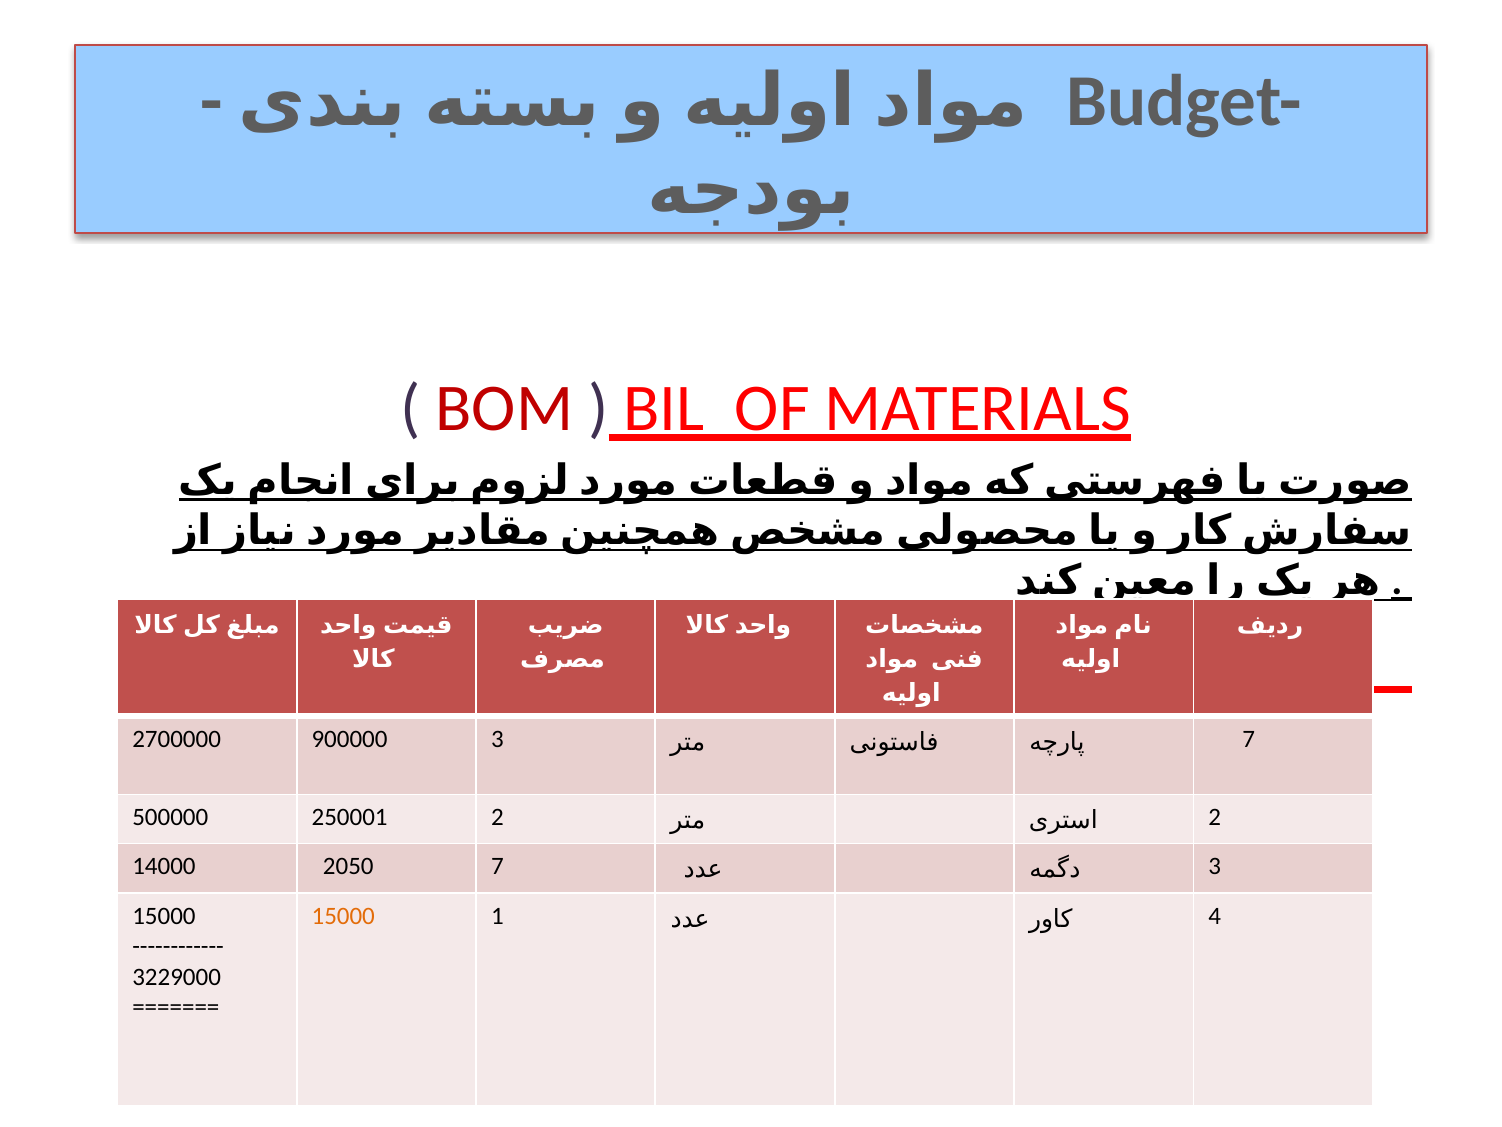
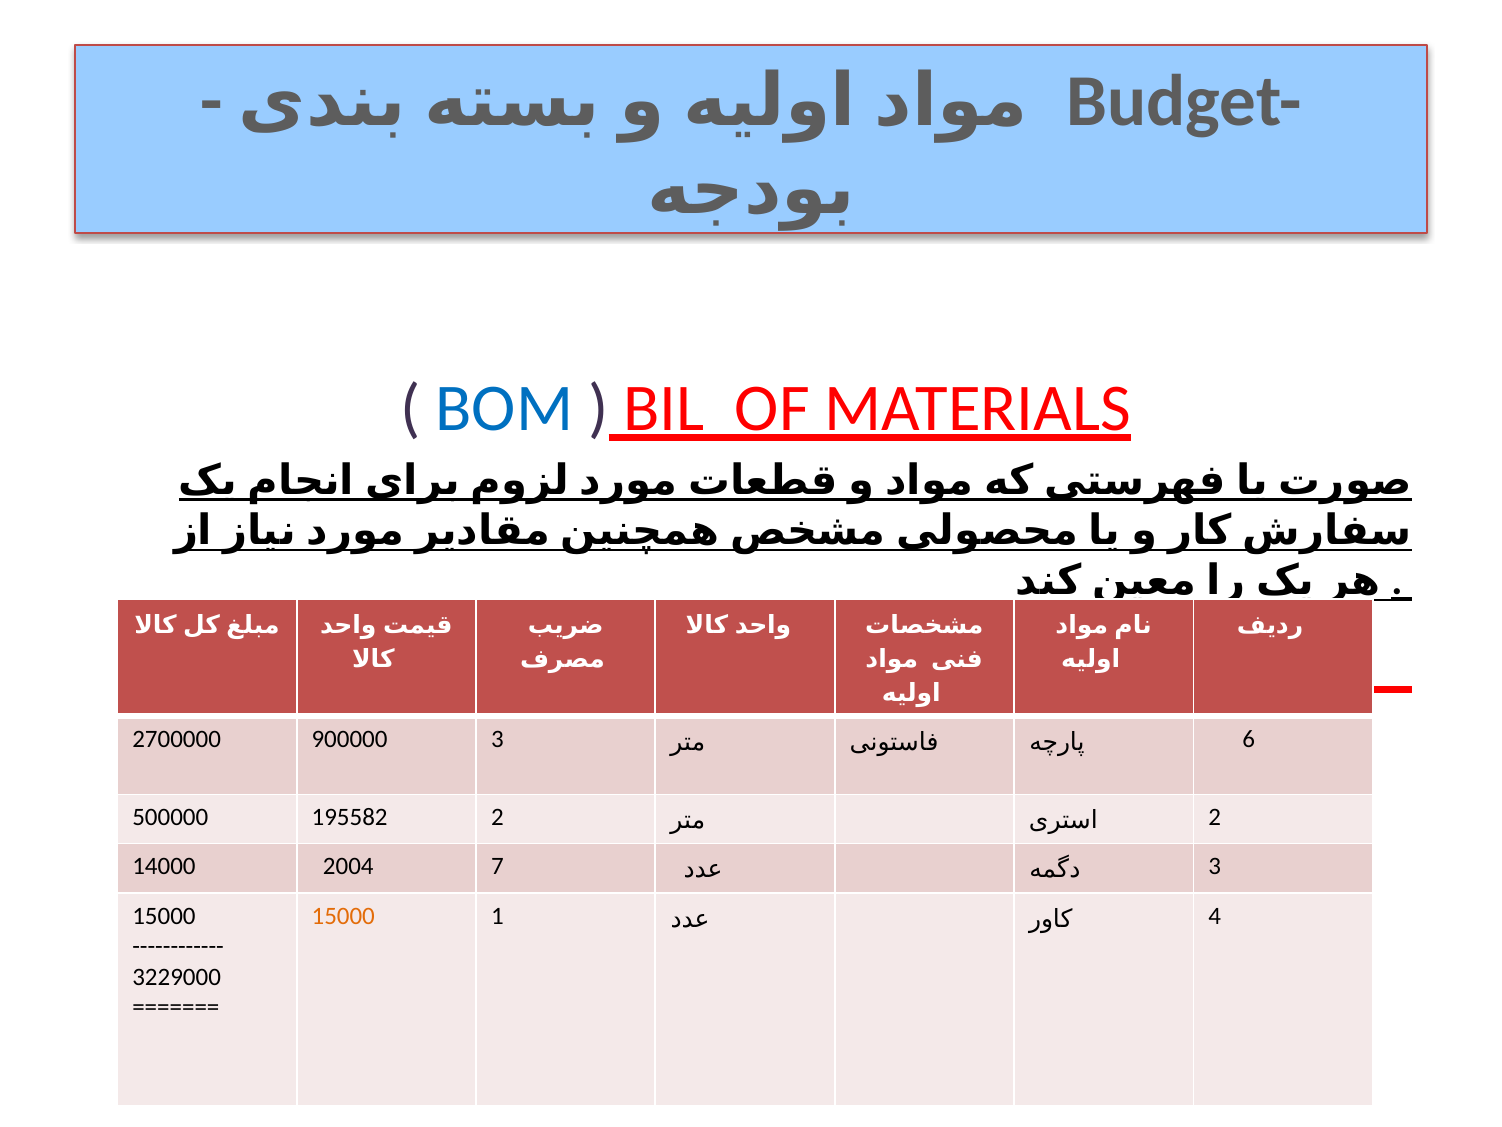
BOM colour: red -> blue
7 at (1249, 739): 7 -> 6
250001: 250001 -> 195582
2050: 2050 -> 2004
